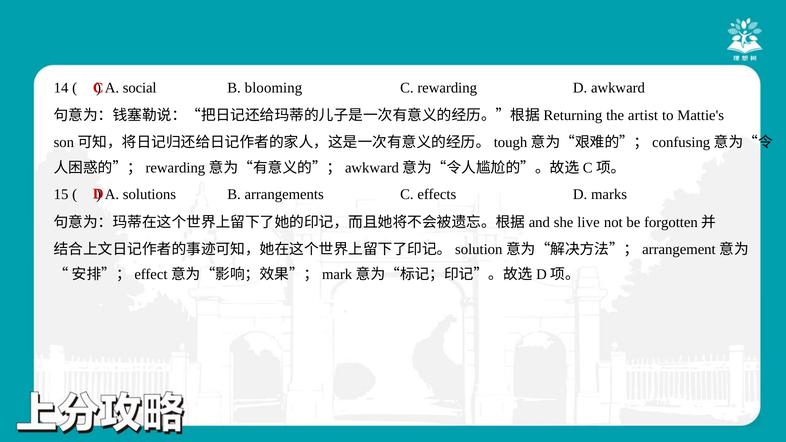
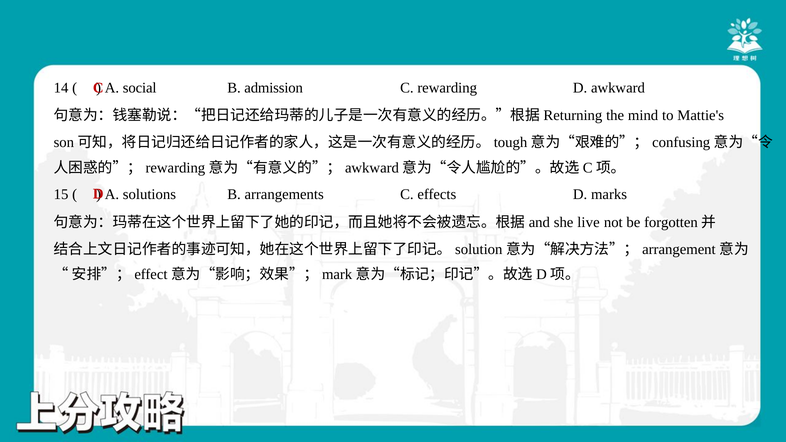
blooming: blooming -> admission
artist: artist -> mind
